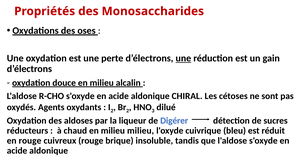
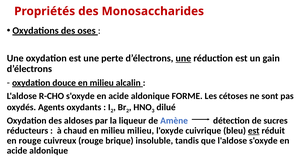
CHIRAL: CHIRAL -> FORME
Digérer: Digérer -> Amène
est at (254, 131) underline: none -> present
